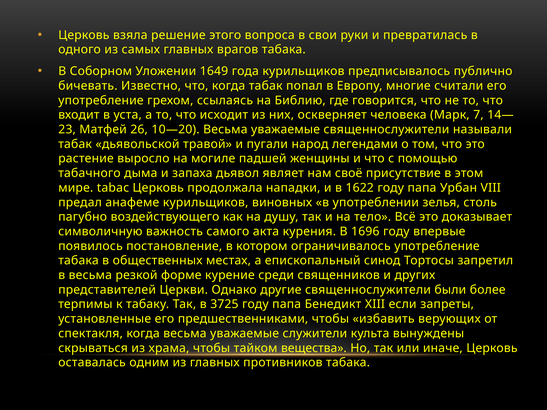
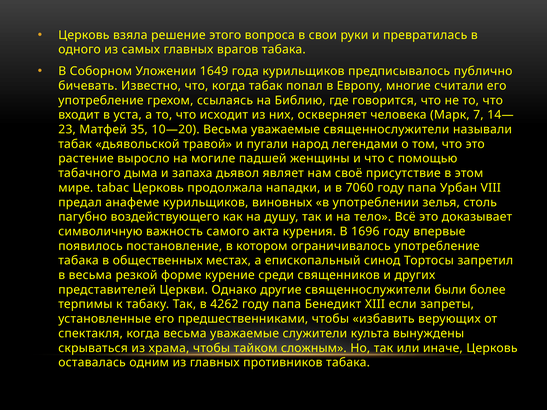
26: 26 -> 35
1622: 1622 -> 7060
3725: 3725 -> 4262
вещества: вещества -> сложным
